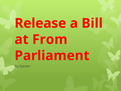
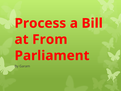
Release: Release -> Process
